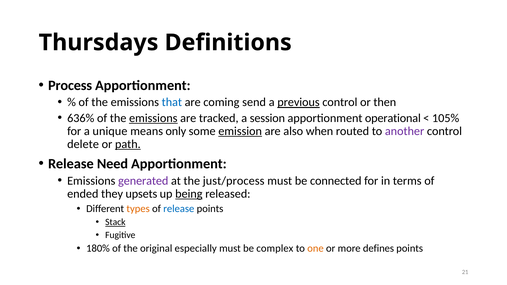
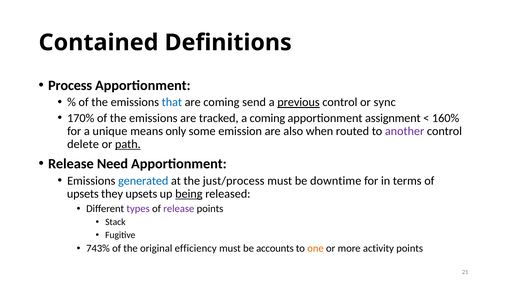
Thursdays: Thursdays -> Contained
then: then -> sync
636%: 636% -> 170%
emissions at (153, 118) underline: present -> none
a session: session -> coming
operational: operational -> assignment
105%: 105% -> 160%
emission underline: present -> none
generated colour: purple -> blue
connected: connected -> downtime
ended at (83, 194): ended -> upsets
types colour: orange -> purple
release at (179, 209) colour: blue -> purple
Stack underline: present -> none
180%: 180% -> 743%
especially: especially -> efficiency
complex: complex -> accounts
defines: defines -> activity
